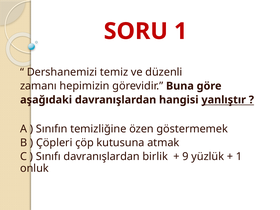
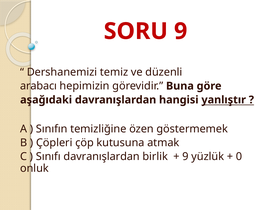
SORU 1: 1 -> 9
zamanı: zamanı -> arabacı
1 at (239, 157): 1 -> 0
